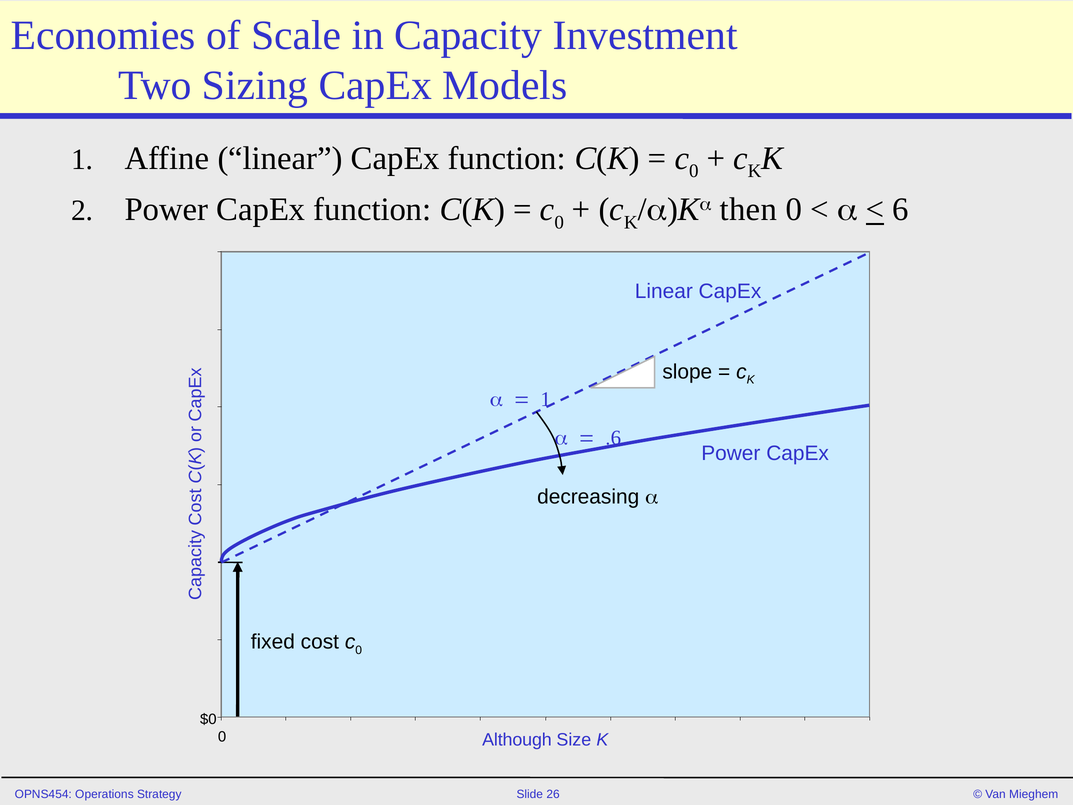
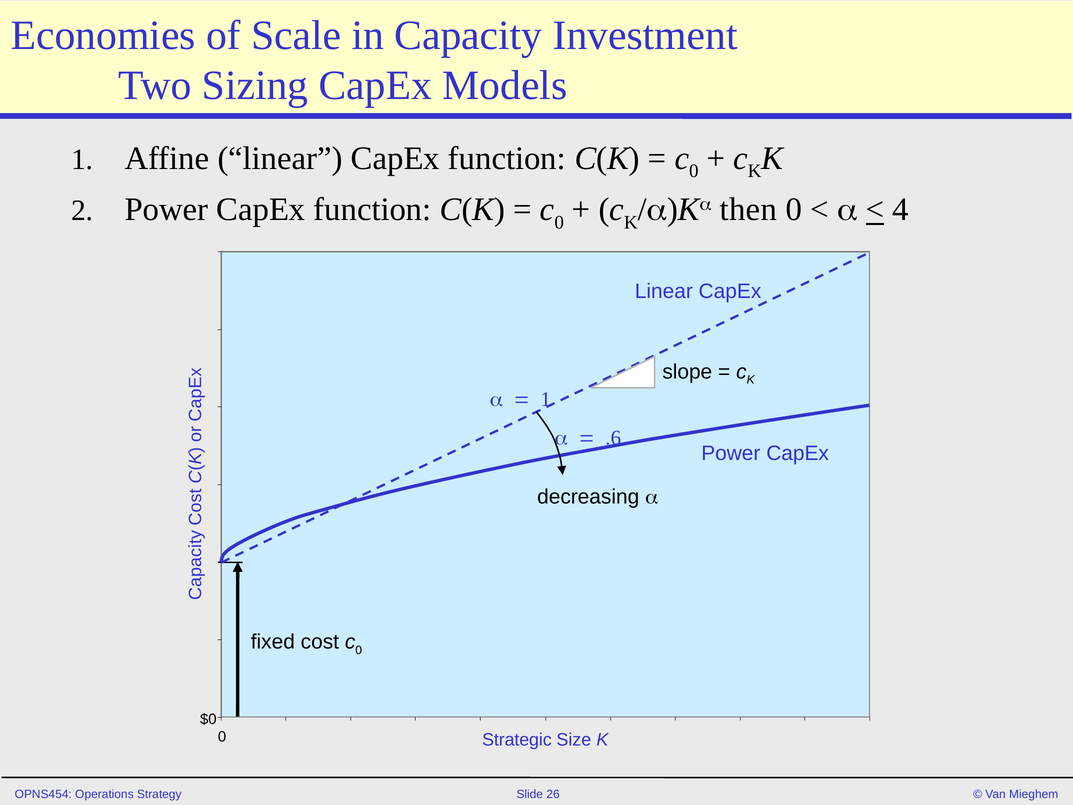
6: 6 -> 4
Although: Although -> Strategic
